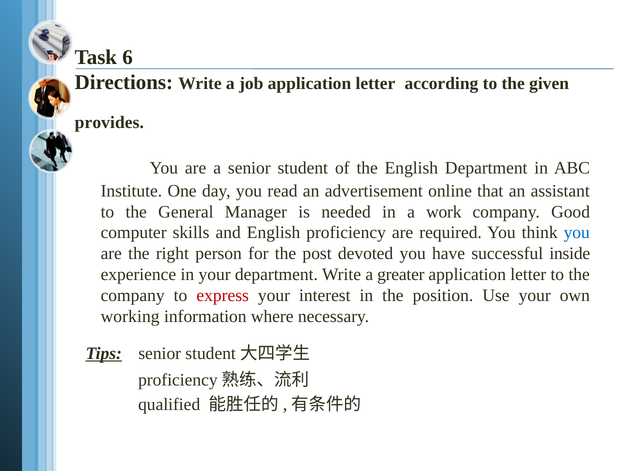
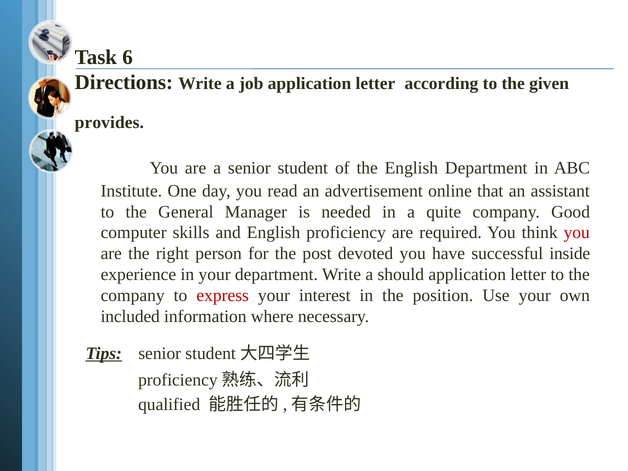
work: work -> quite
you at (577, 233) colour: blue -> red
greater: greater -> should
working: working -> included
